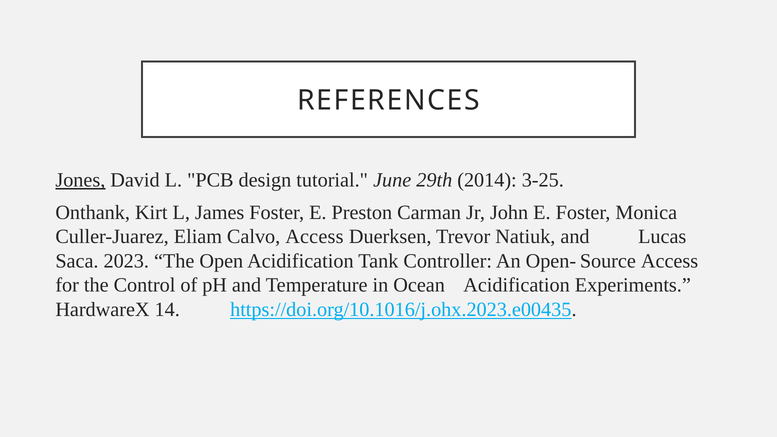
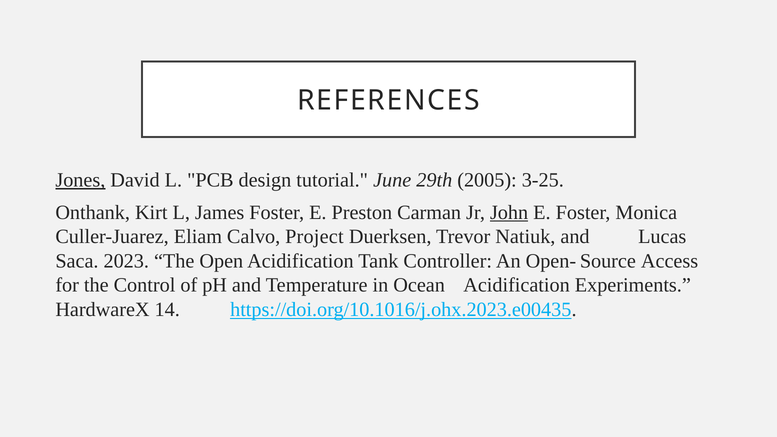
2014: 2014 -> 2005
John underline: none -> present
Calvo Access: Access -> Project
